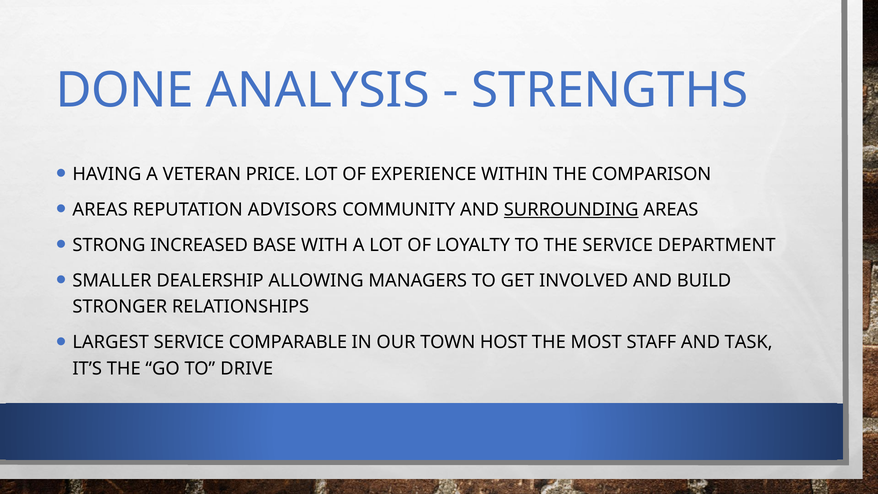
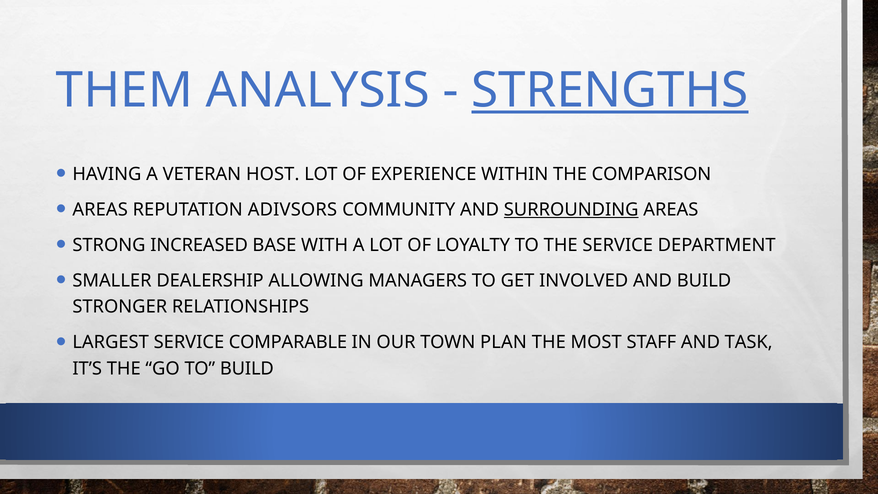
DONE: DONE -> THEM
STRENGTHS underline: none -> present
PRICE: PRICE -> HOST
ADVISORS: ADVISORS -> ADIVSORS
HOST: HOST -> PLAN
TO DRIVE: DRIVE -> BUILD
